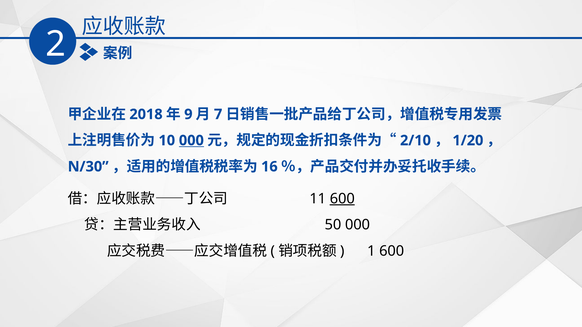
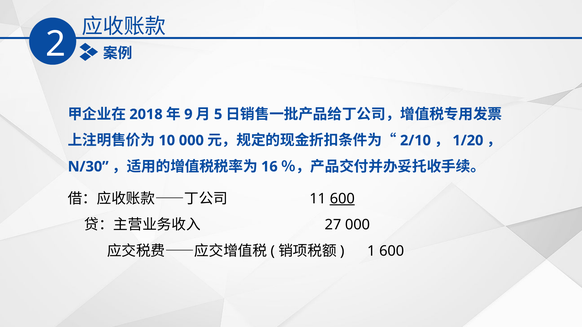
7: 7 -> 5
000 at (191, 141) underline: present -> none
50: 50 -> 27
